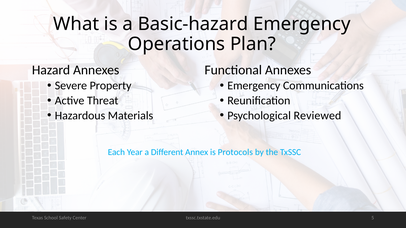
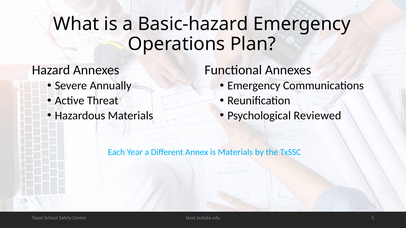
Property: Property -> Annually
is Protocols: Protocols -> Materials
